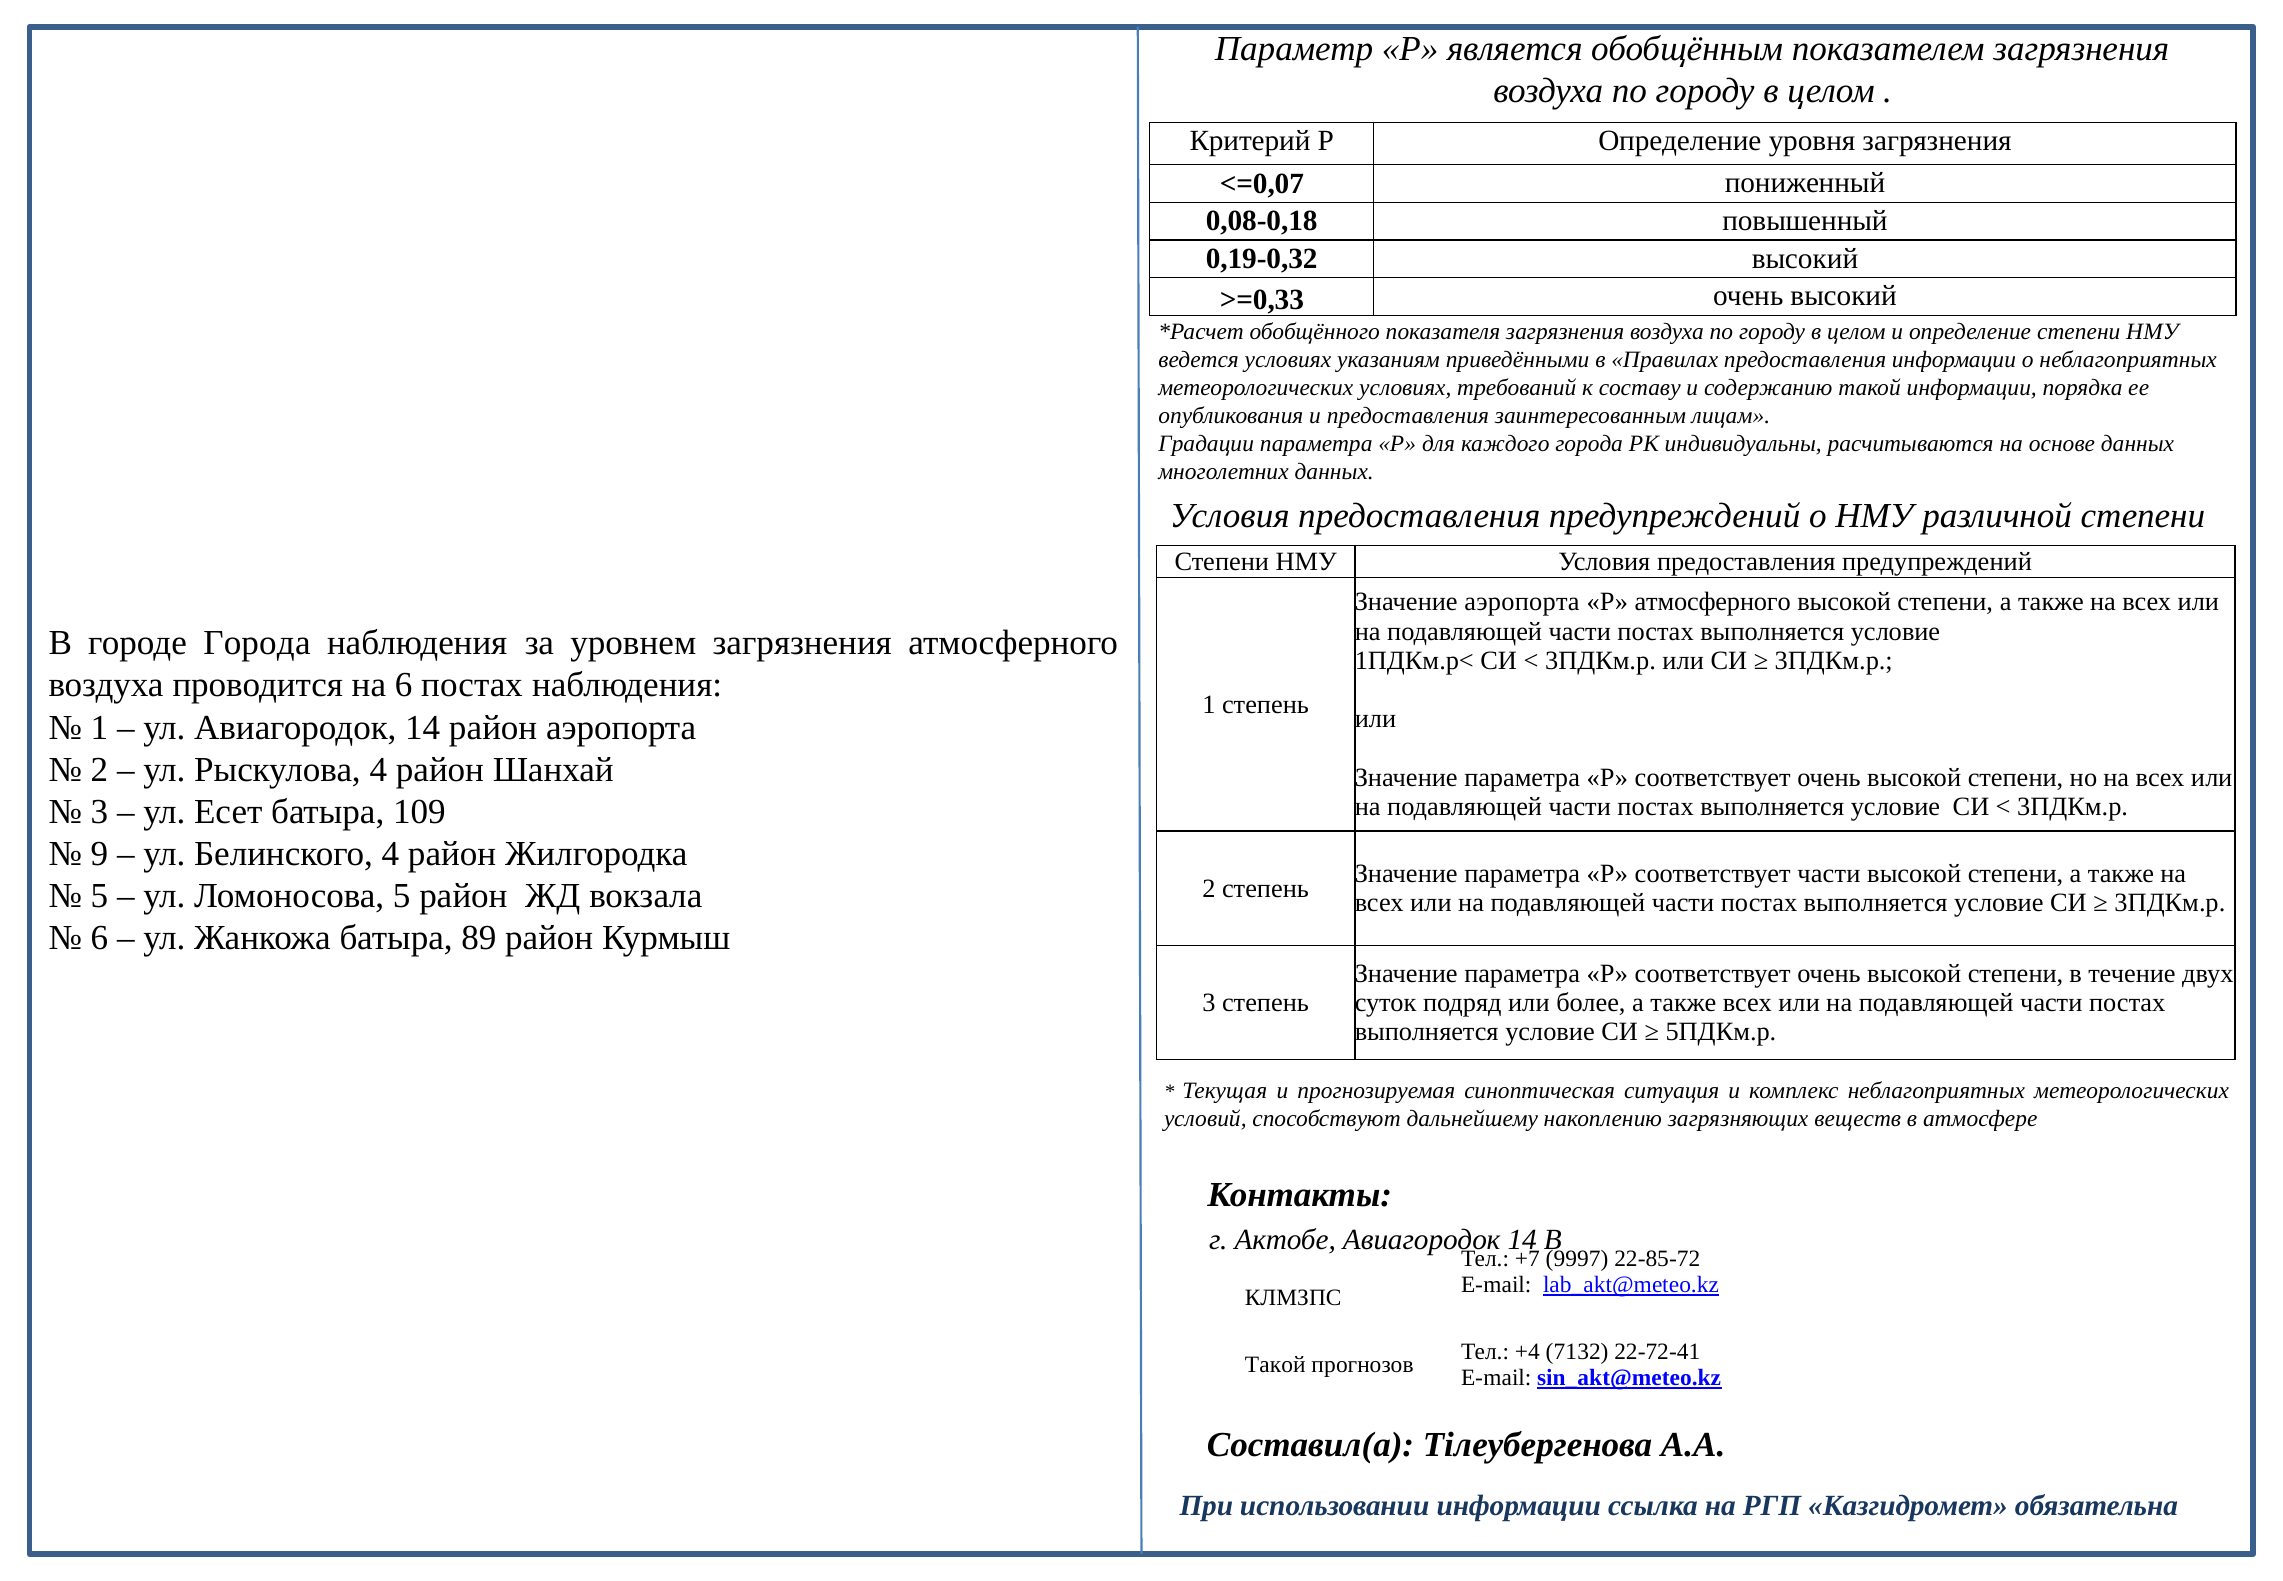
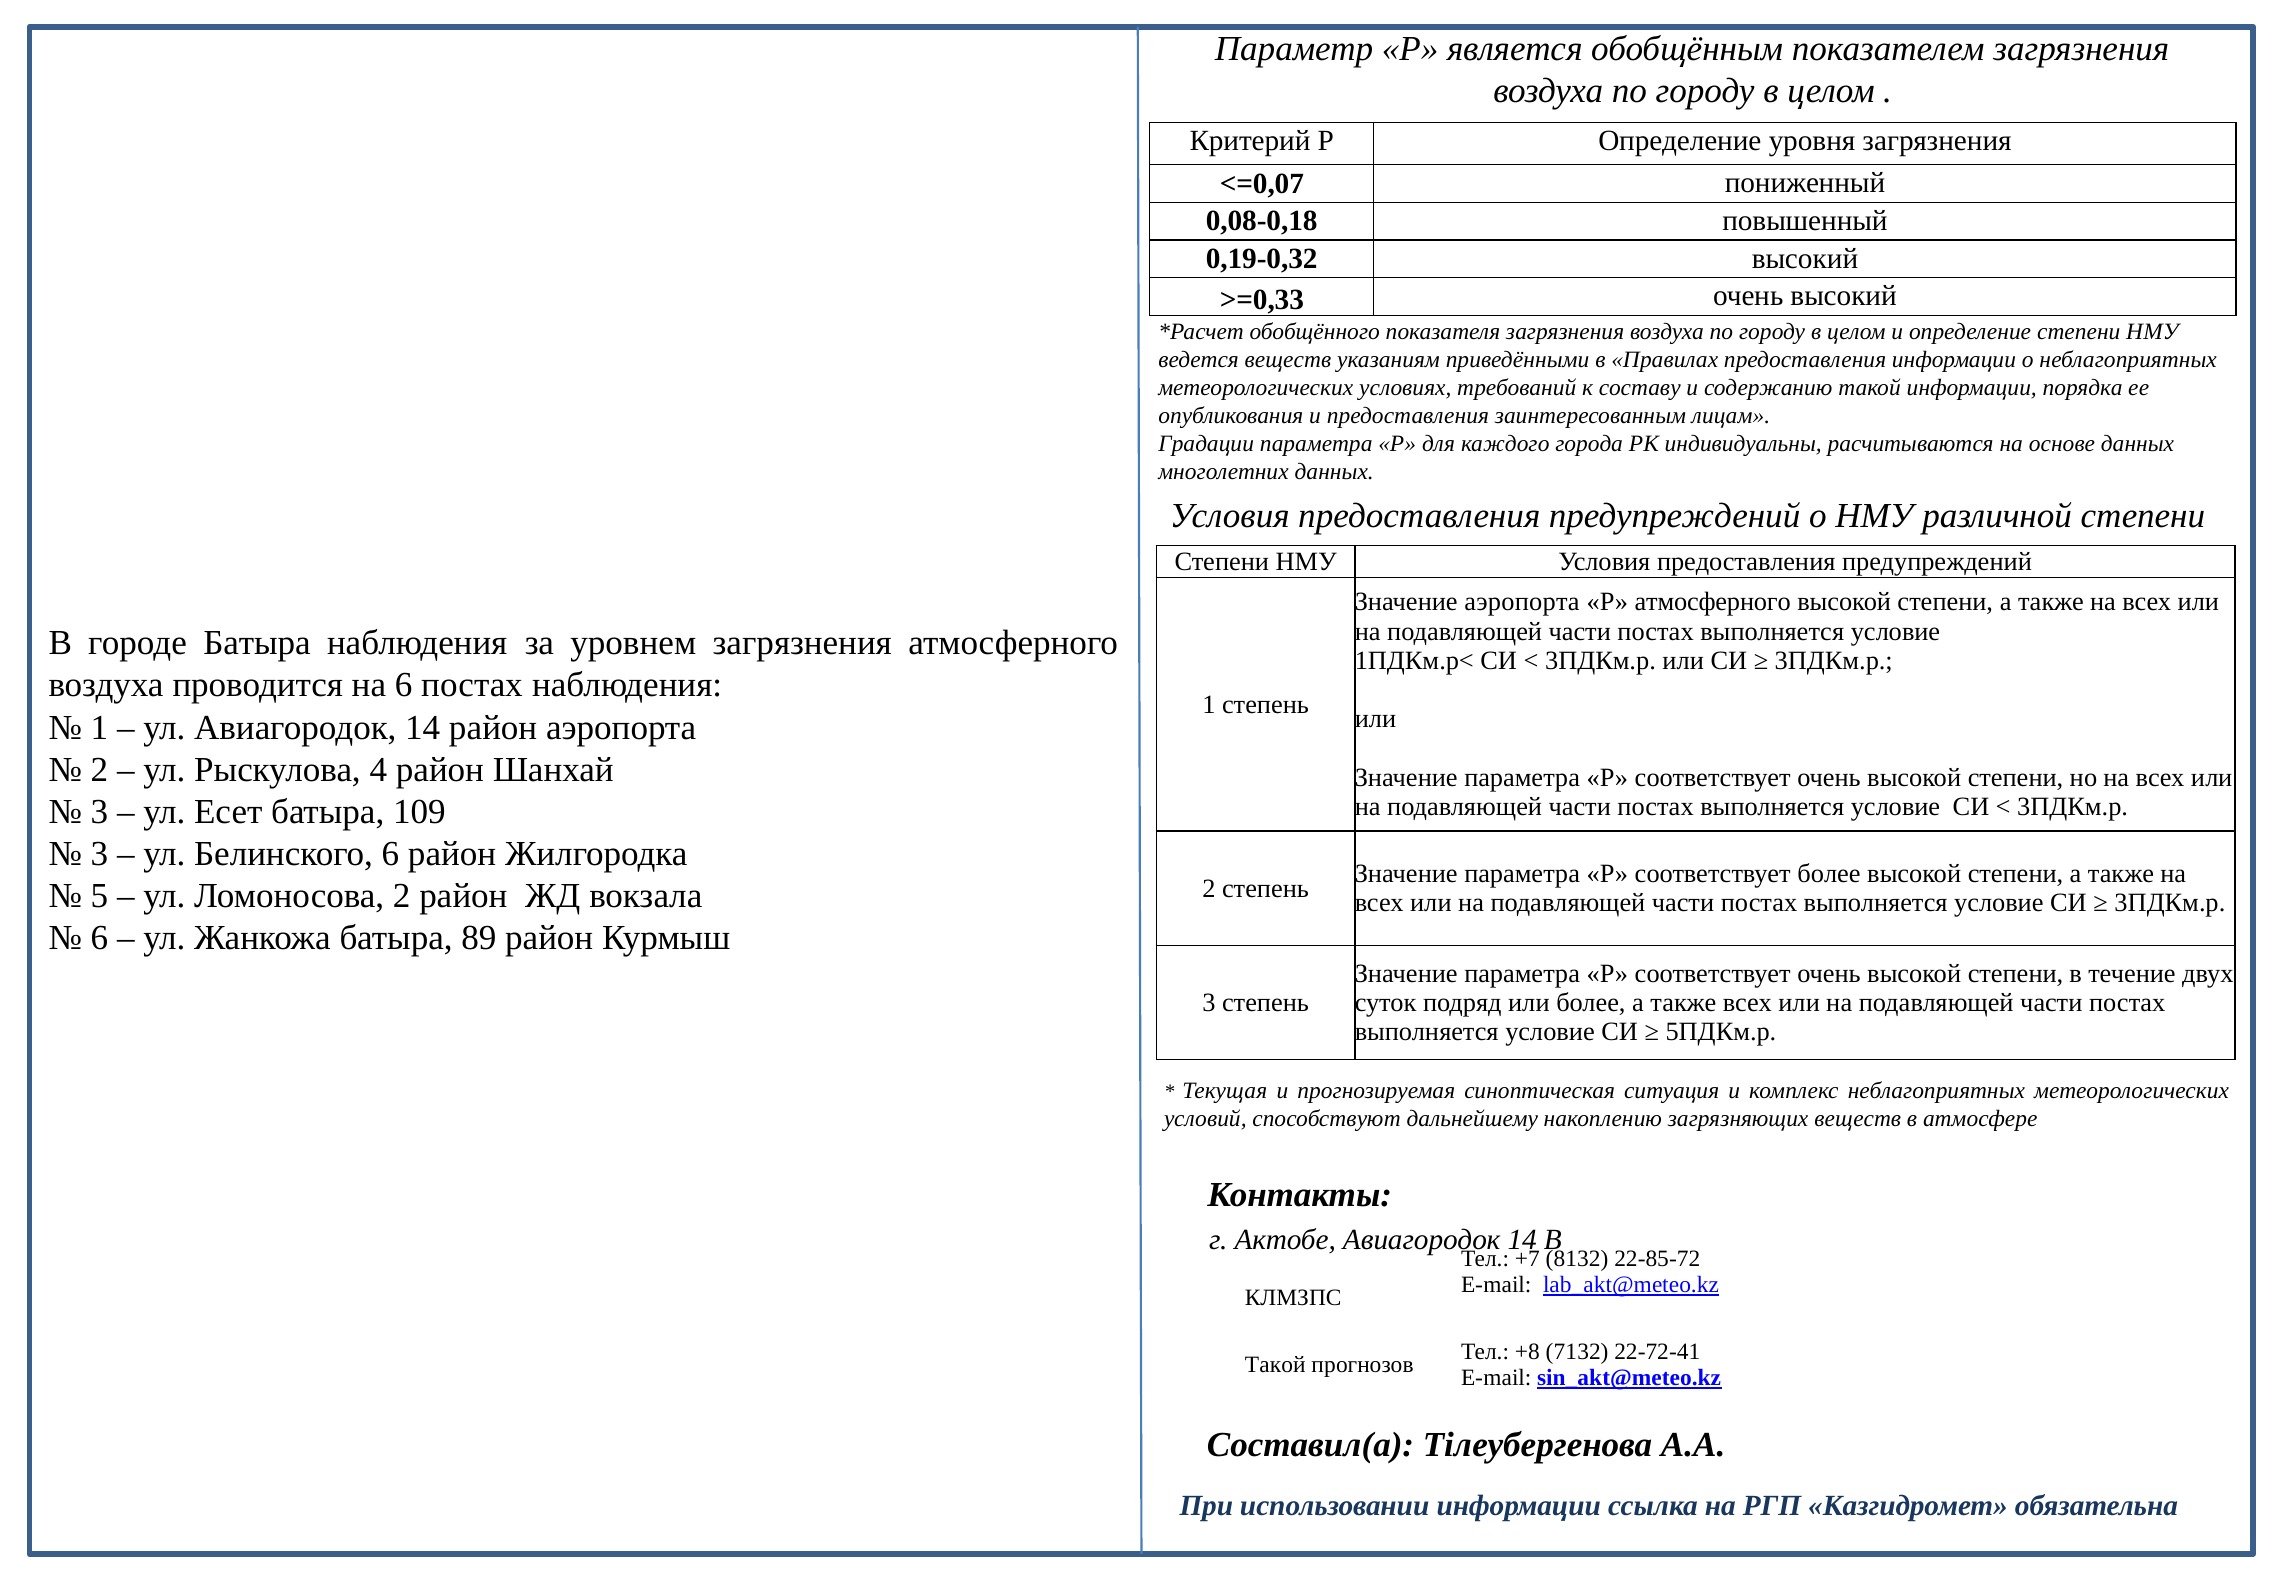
ведется условиях: условиях -> веществ
городе Города: Города -> Батыра
9 at (99, 854): 9 -> 3
Белинского 4: 4 -> 6
соответствует части: части -> более
Ломоносова 5: 5 -> 2
9997: 9997 -> 8132
+4: +4 -> +8
